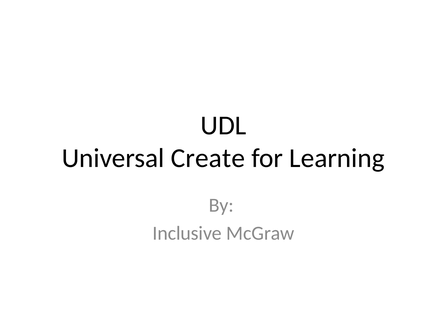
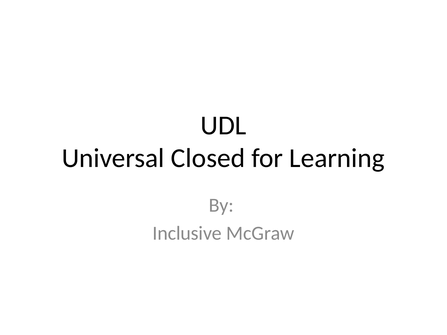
Create: Create -> Closed
